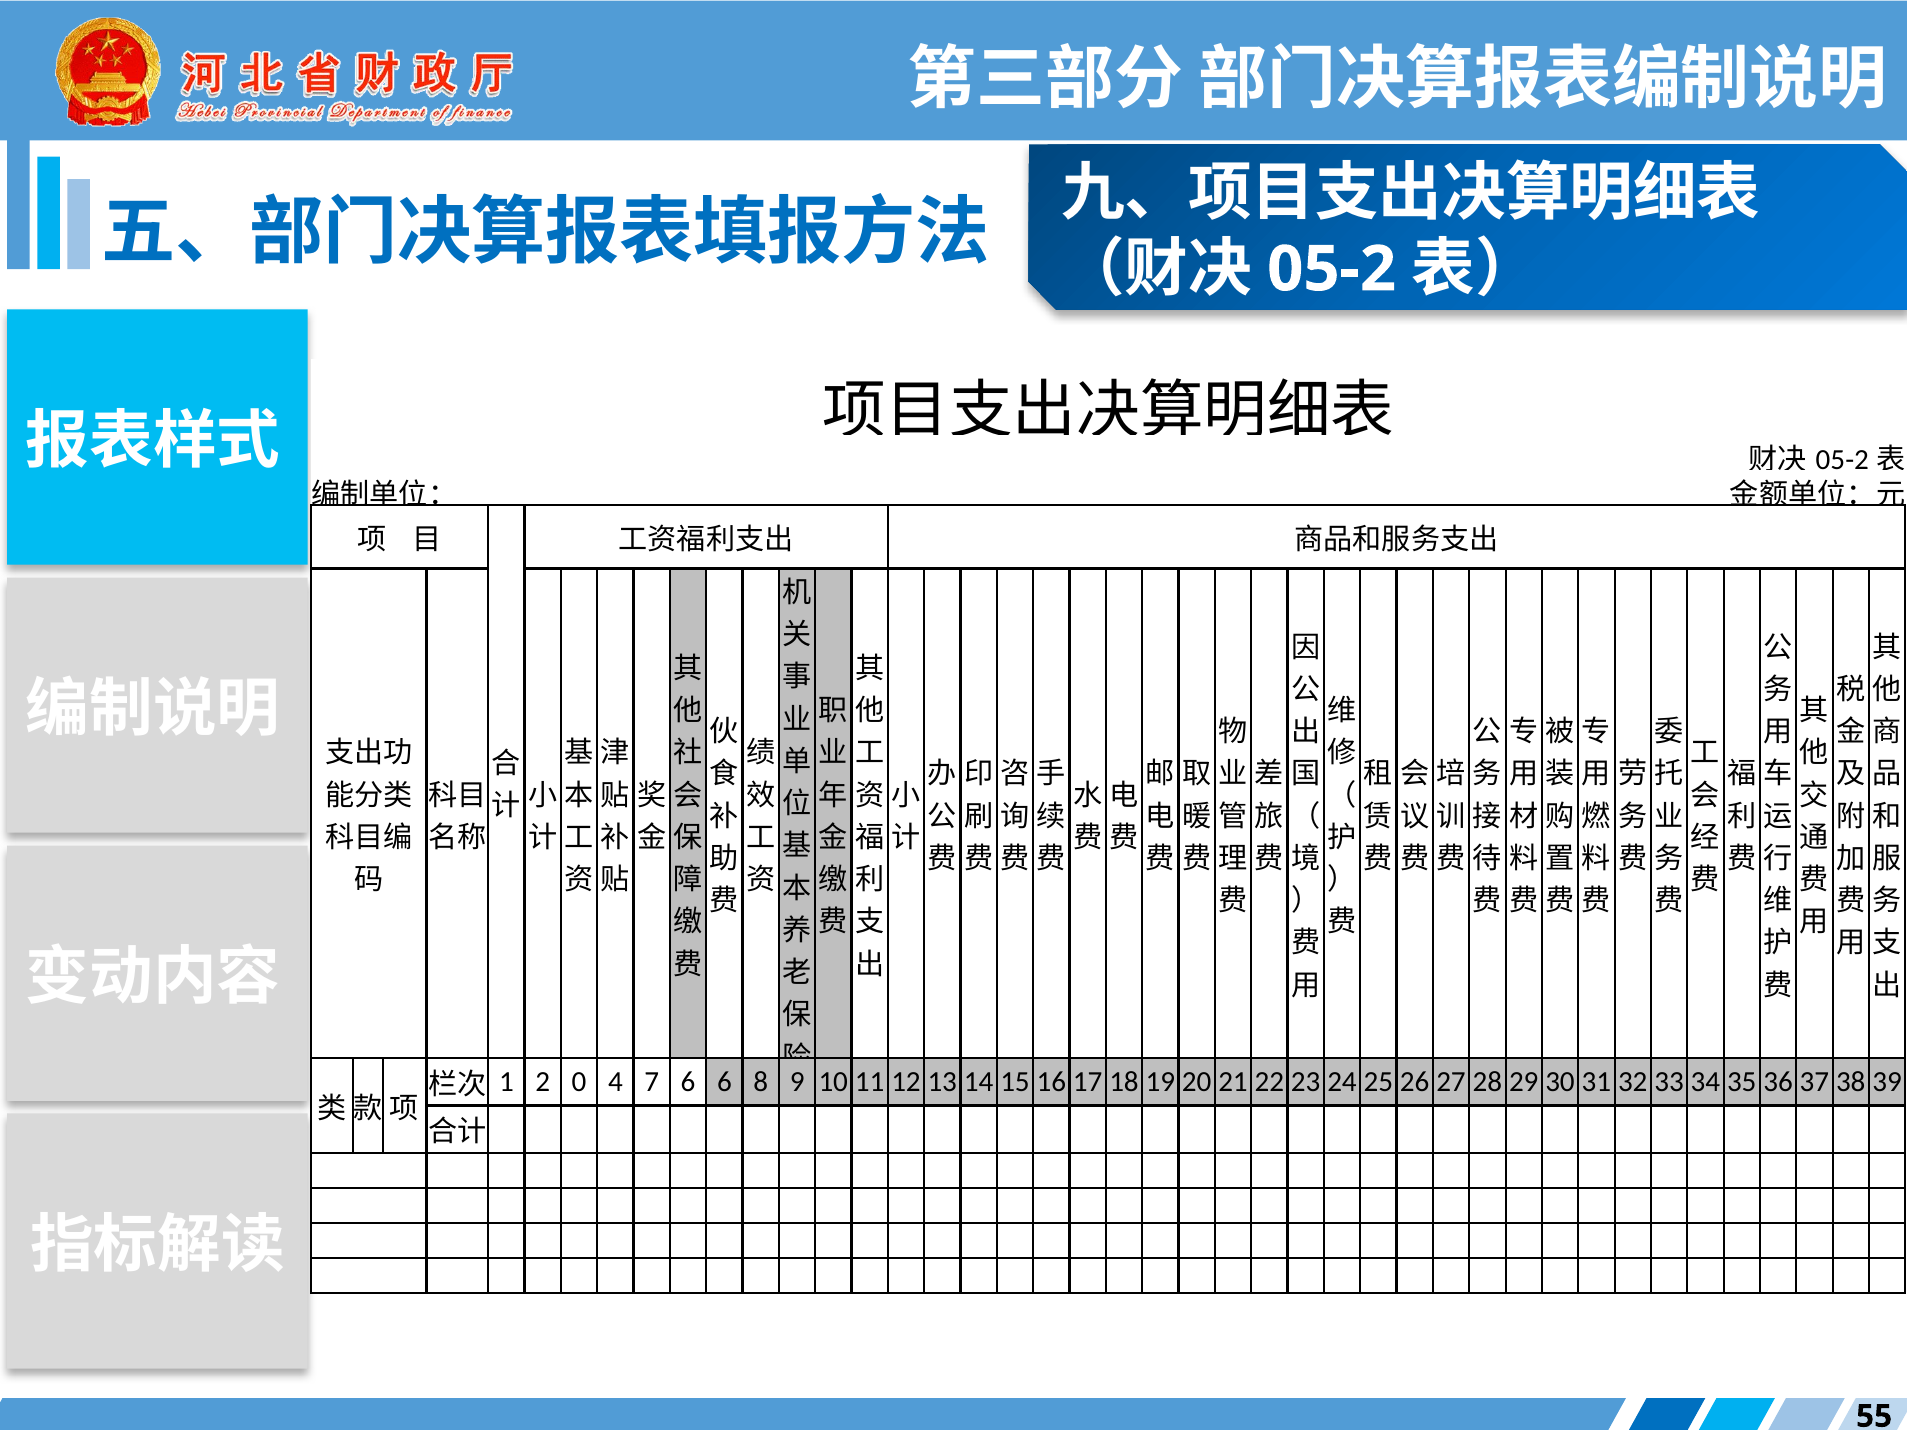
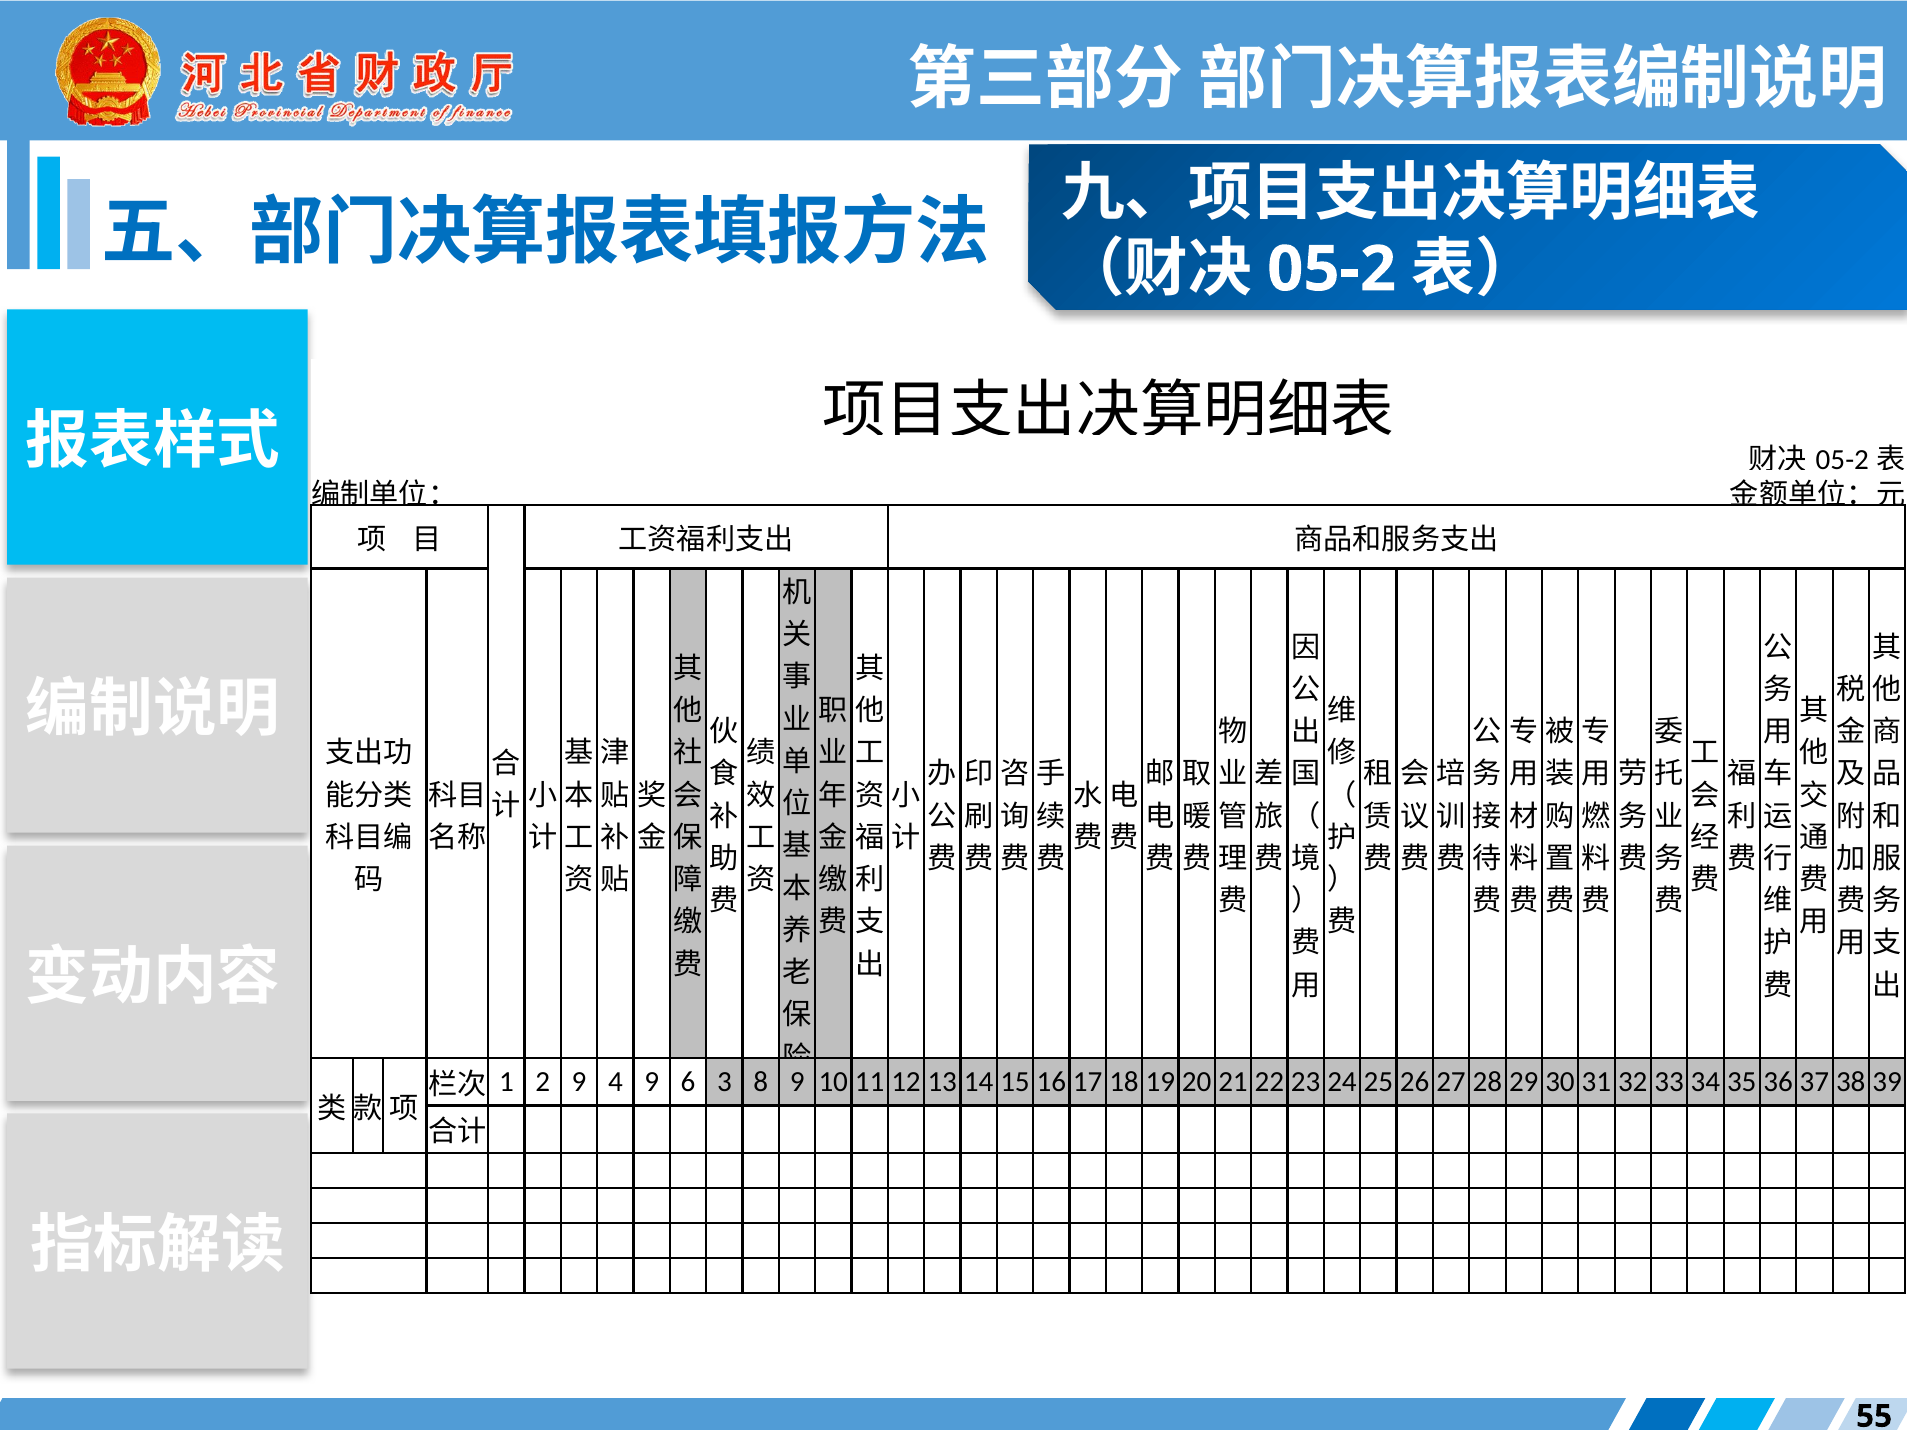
2 0: 0 -> 9
4 7: 7 -> 9
6 6: 6 -> 3
